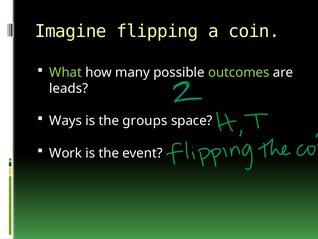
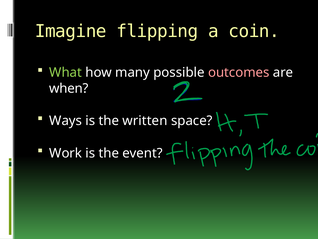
outcomes colour: light green -> pink
leads: leads -> when
groups: groups -> written
